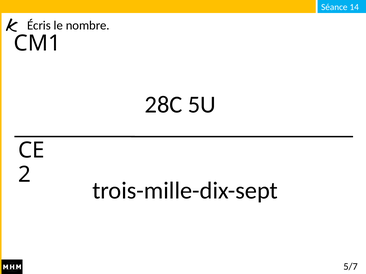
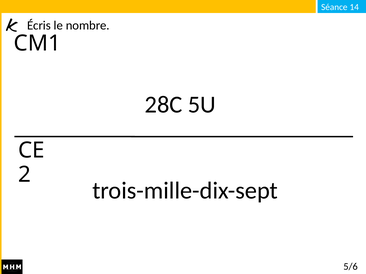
5/7: 5/7 -> 5/6
